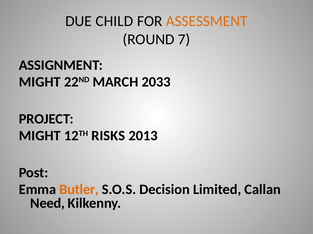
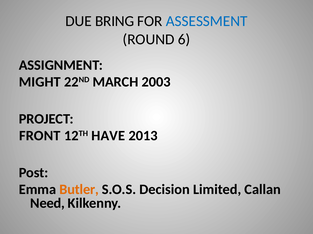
CHILD: CHILD -> BRING
ASSESSMENT colour: orange -> blue
7: 7 -> 6
2033: 2033 -> 2003
MIGHT at (40, 136): MIGHT -> FRONT
RISKS: RISKS -> HAVE
